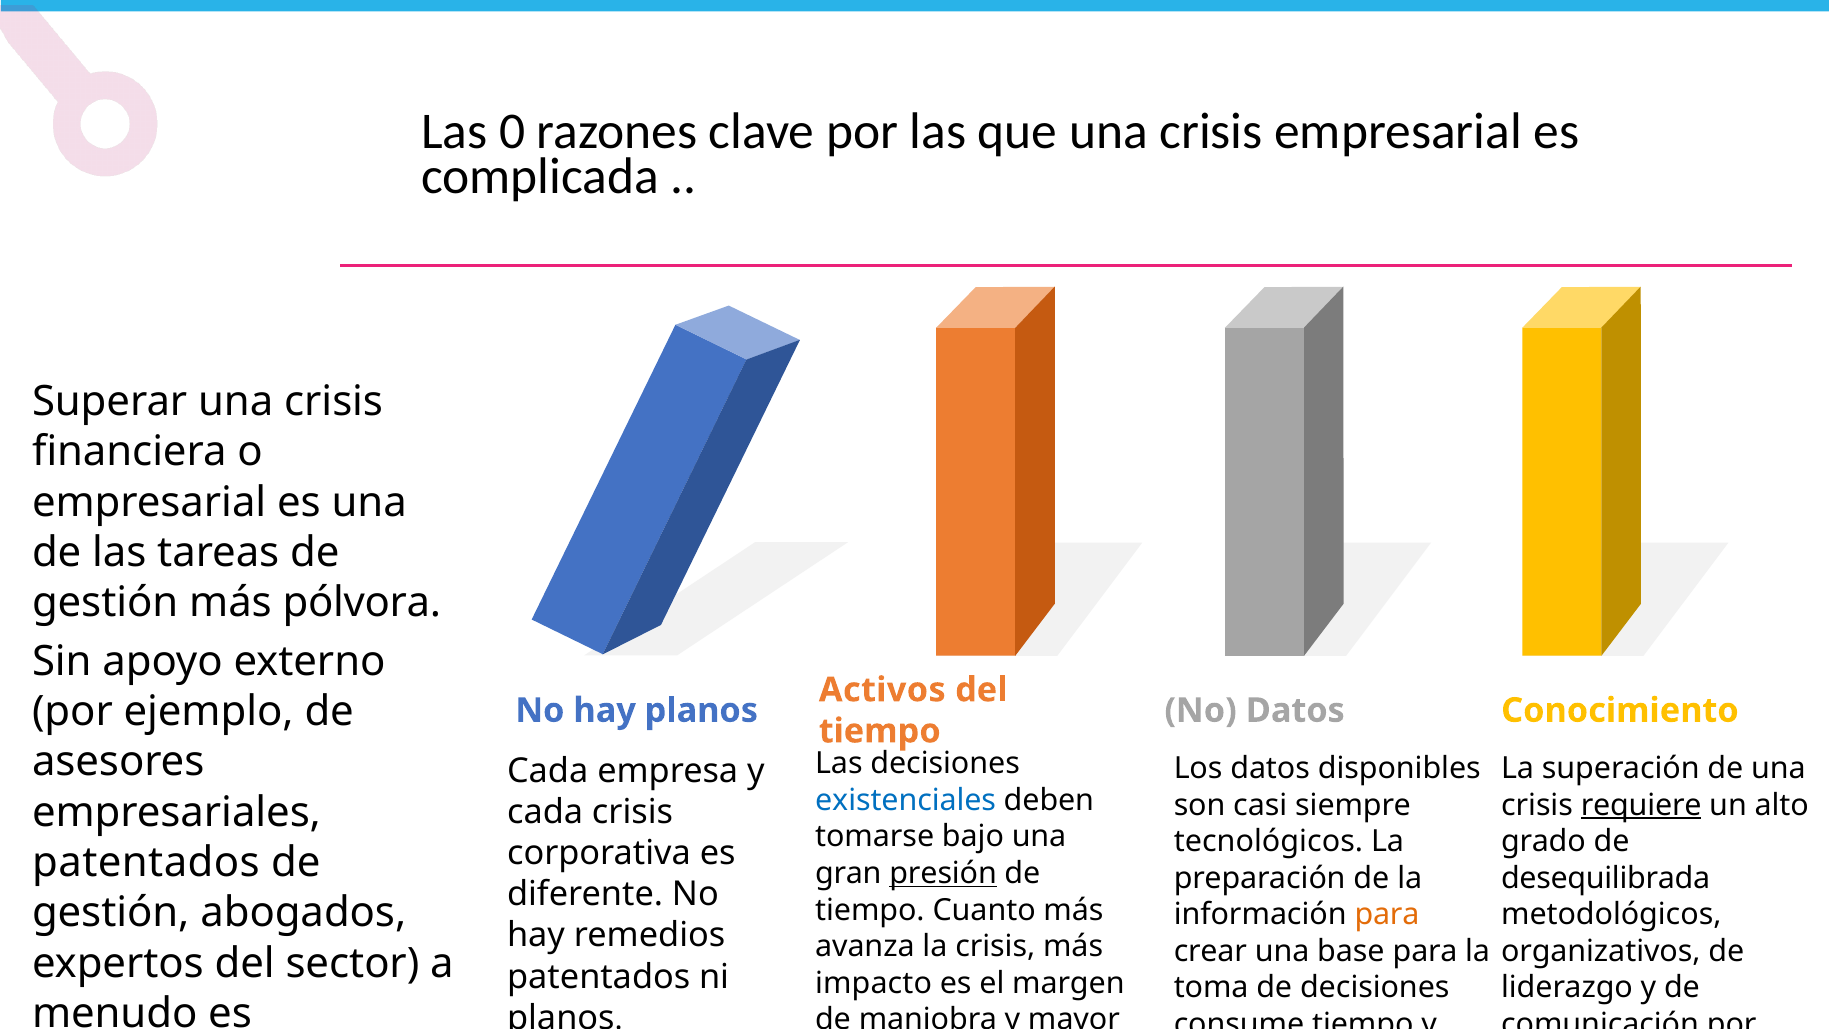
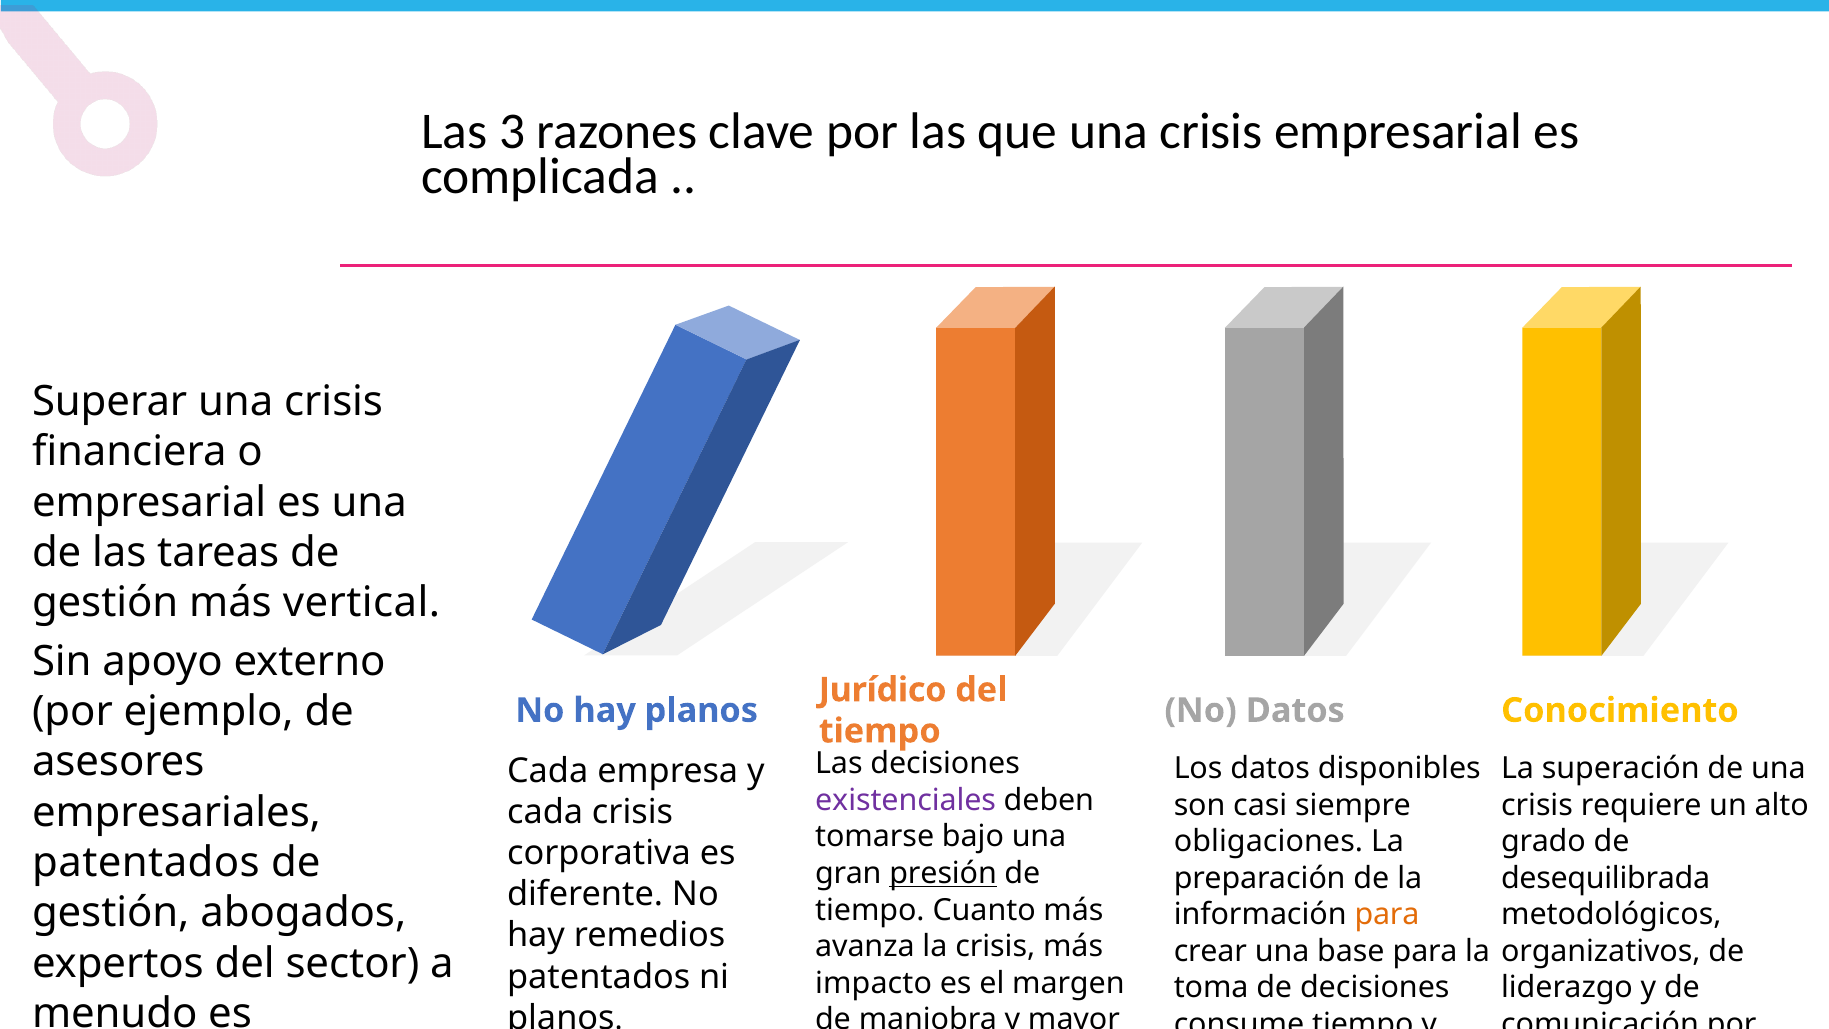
0: 0 -> 3
pólvora: pólvora -> vertical
Activos: Activos -> Jurídico
existenciales colour: blue -> purple
requiere underline: present -> none
tecnológicos: tecnológicos -> obligaciones
